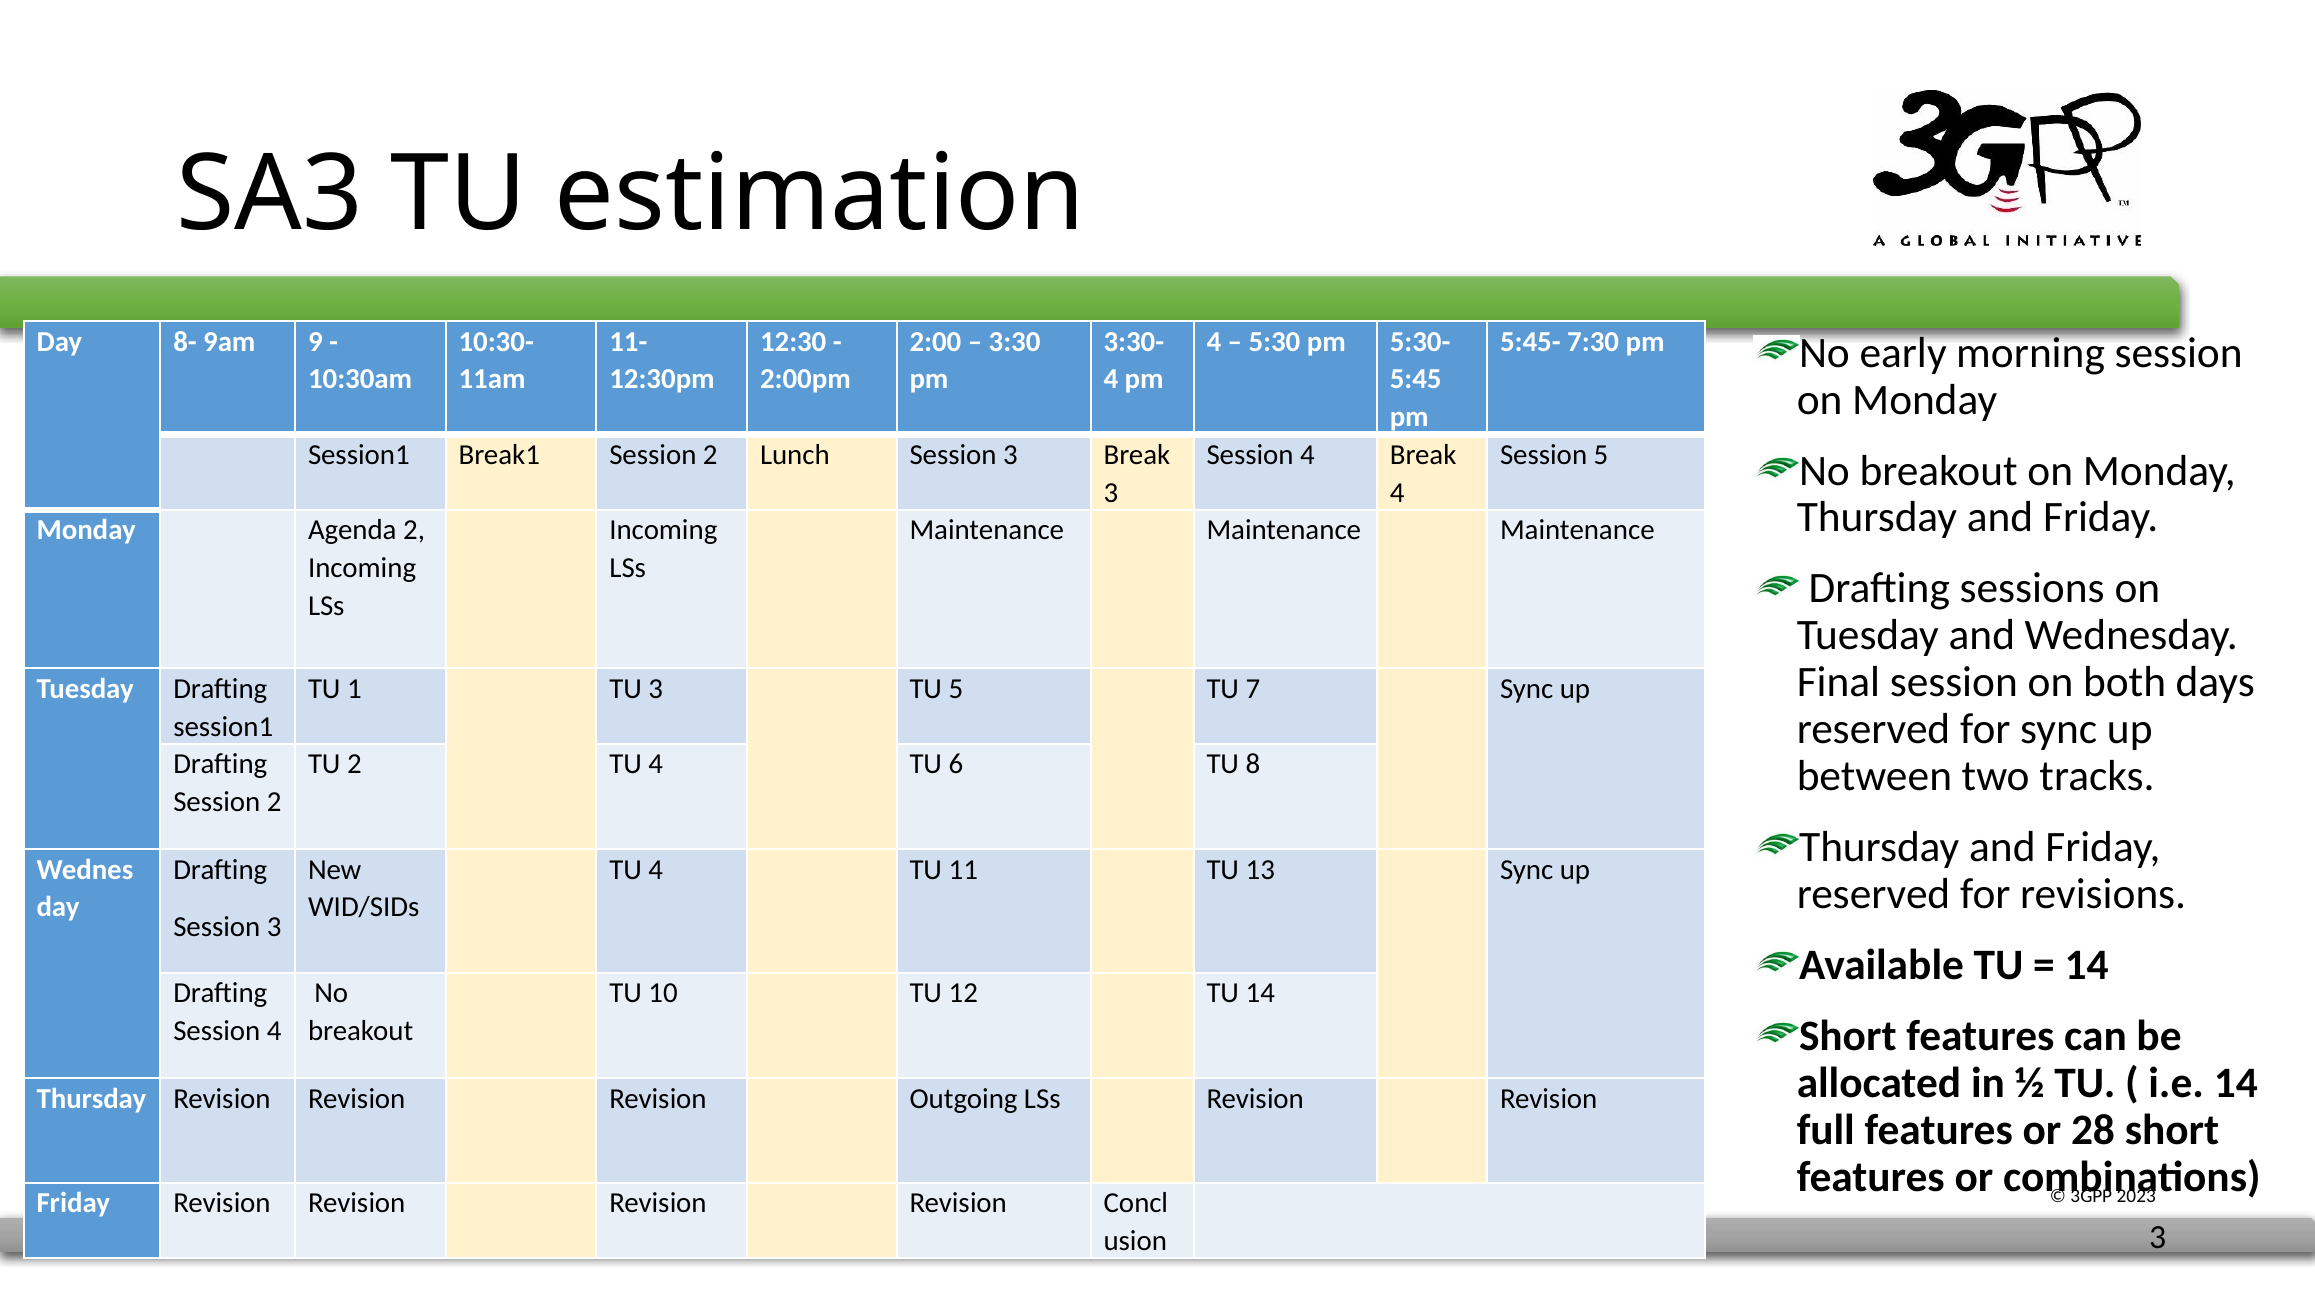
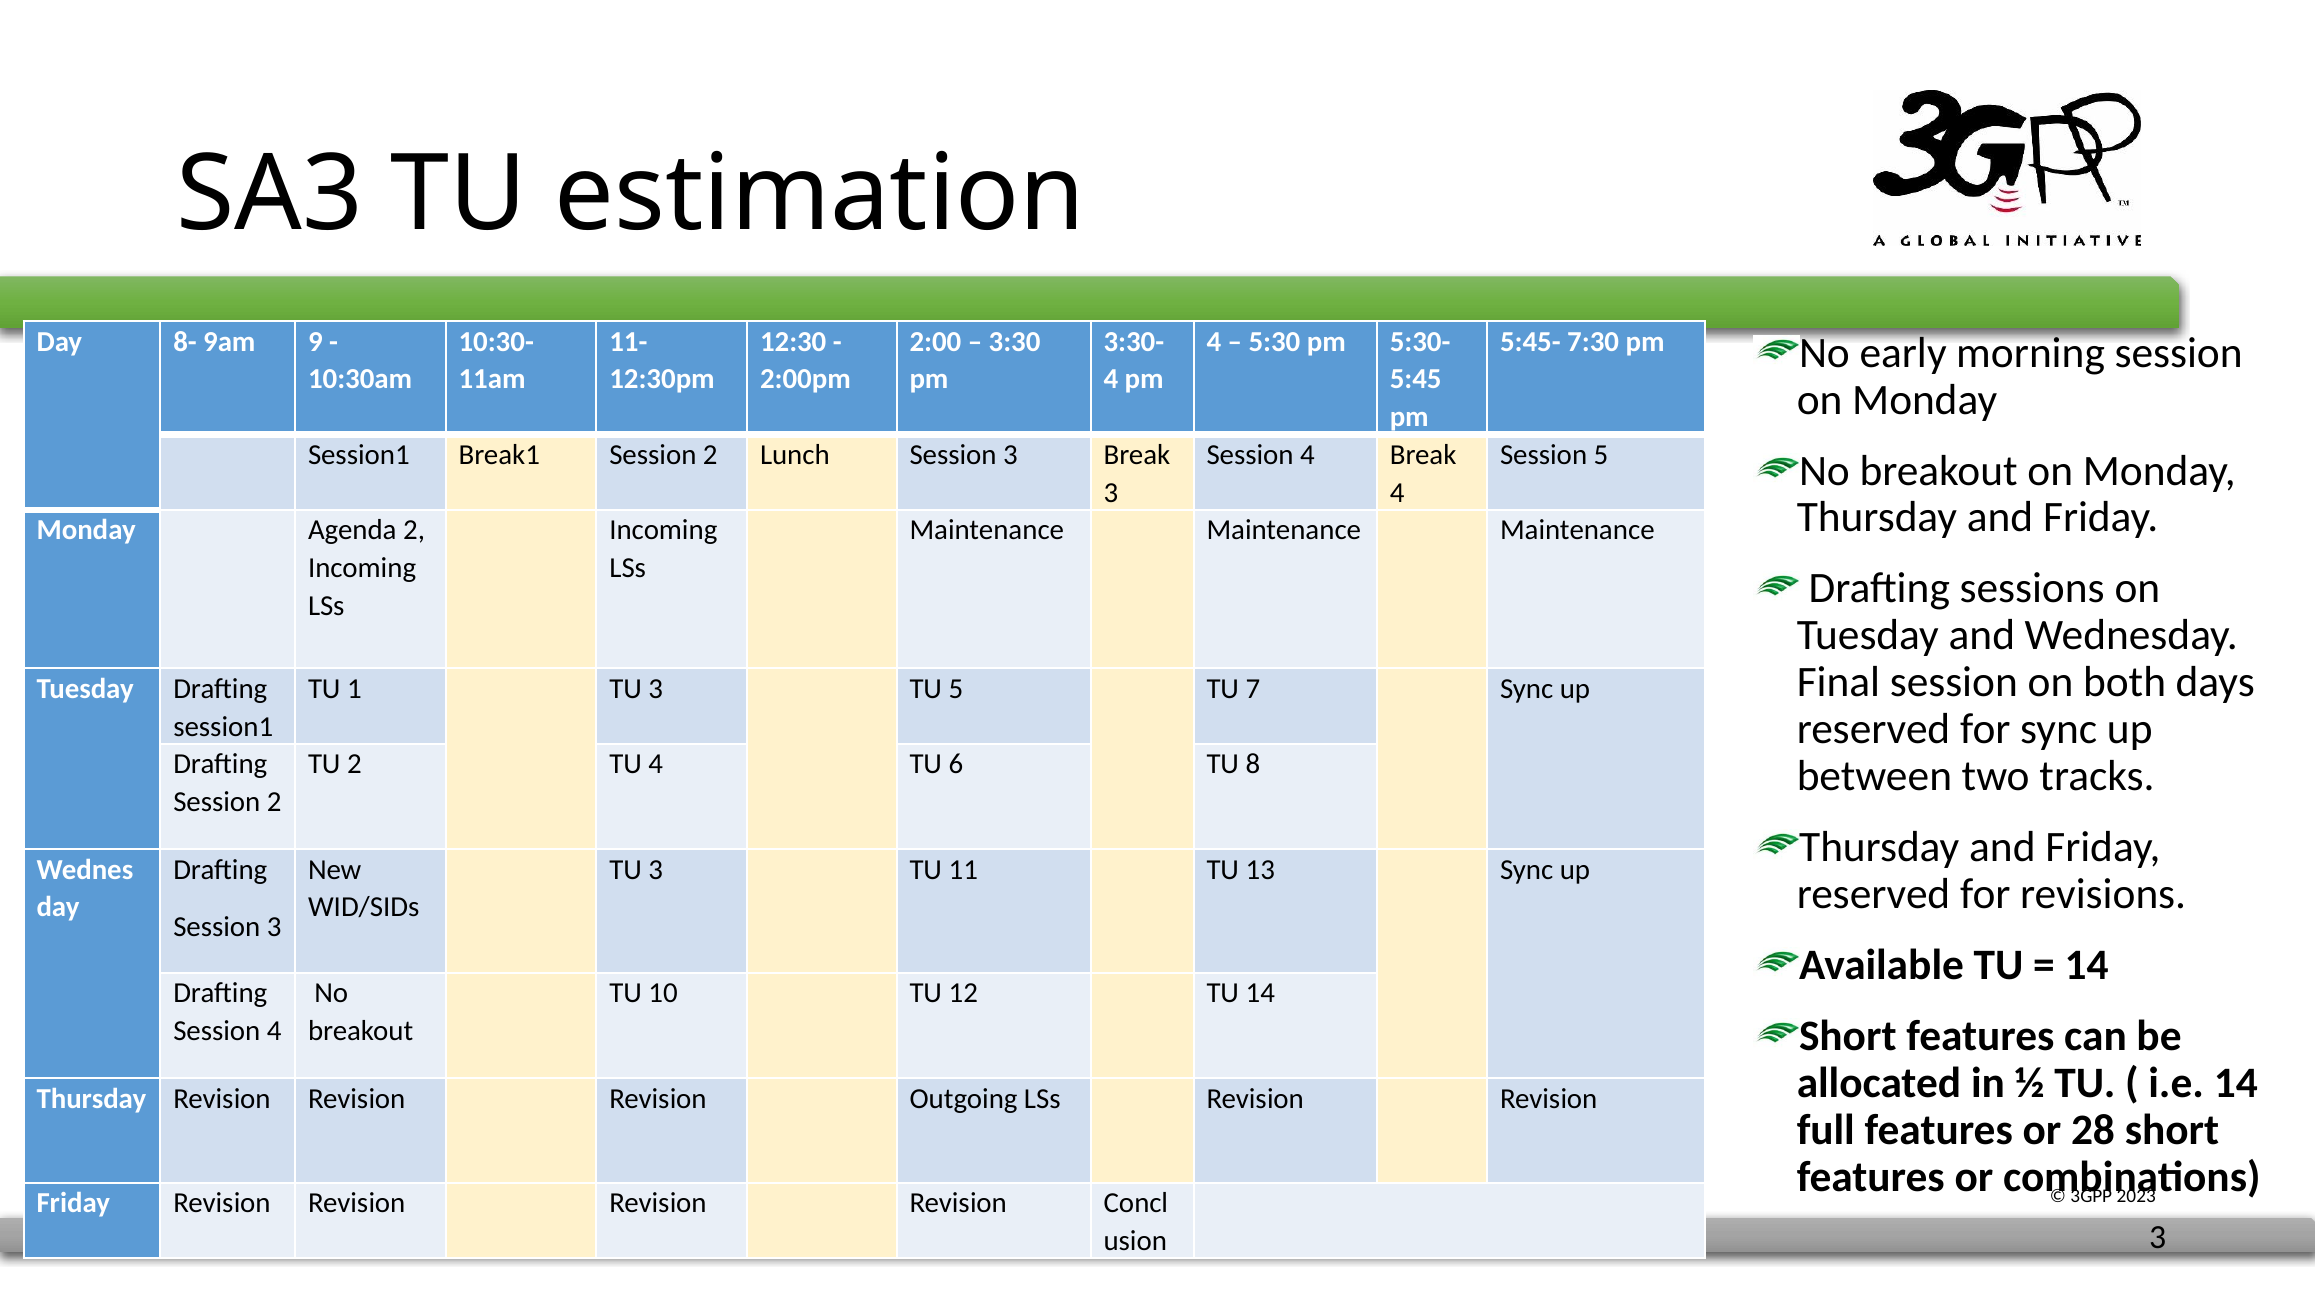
4 at (656, 870): 4 -> 3
